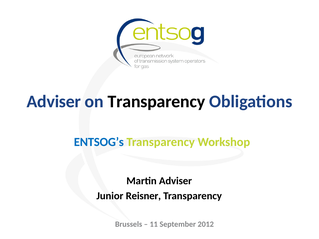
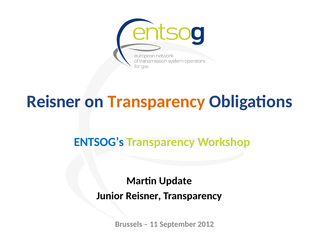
Adviser at (54, 102): Adviser -> Reisner
Transparency at (156, 102) colour: black -> orange
Martin Adviser: Adviser -> Update
